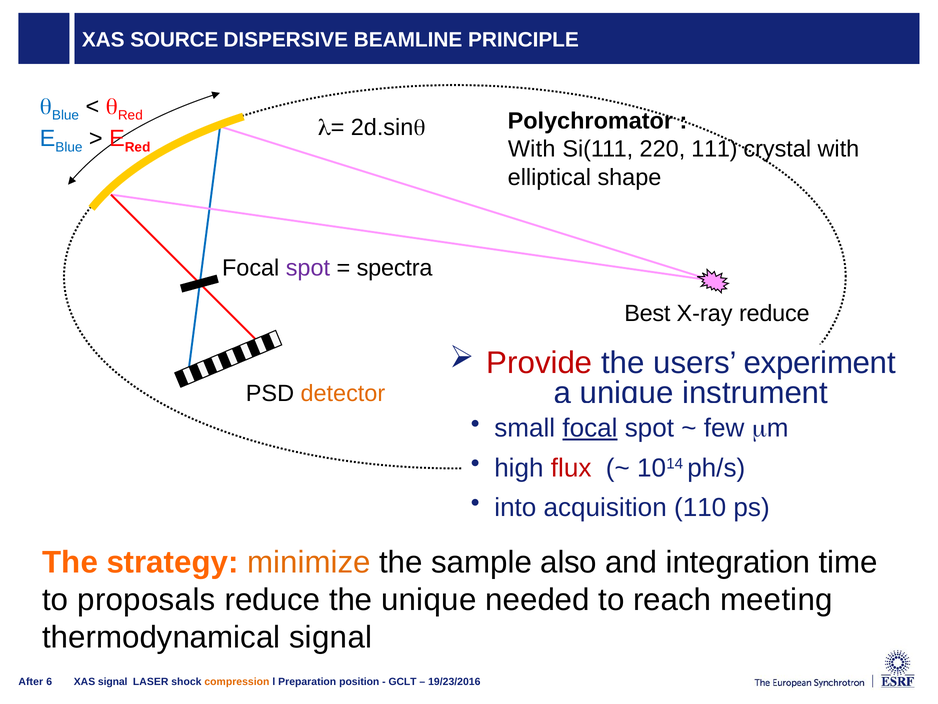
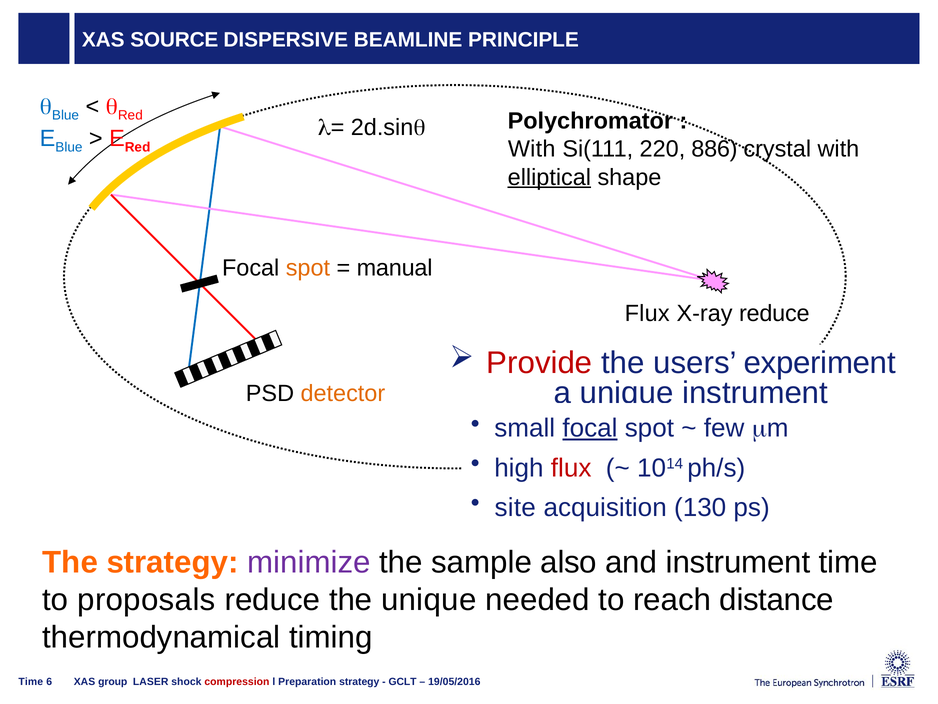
111: 111 -> 886
elliptical underline: none -> present
spot at (308, 268) colour: purple -> orange
spectra: spectra -> manual
Best at (647, 313): Best -> Flux
into: into -> site
110: 110 -> 130
minimize colour: orange -> purple
and integration: integration -> instrument
meeting: meeting -> distance
thermodynamical signal: signal -> timing
After at (31, 681): After -> Time
XAS signal: signal -> group
compression colour: orange -> red
Preparation position: position -> strategy
19/23/2016: 19/23/2016 -> 19/05/2016
